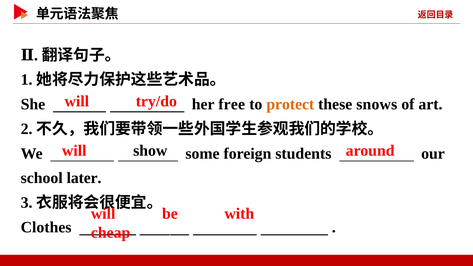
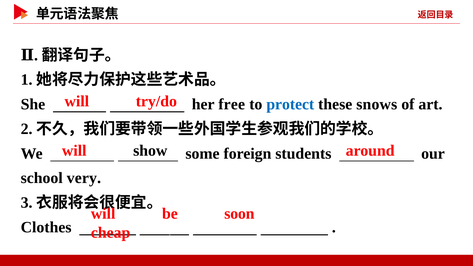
protect colour: orange -> blue
later: later -> very
with: with -> soon
